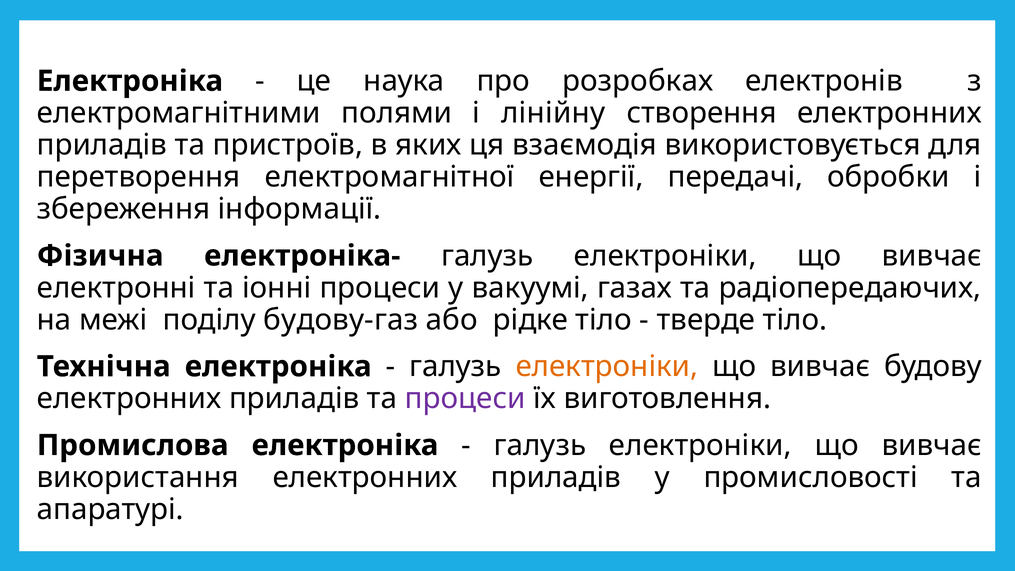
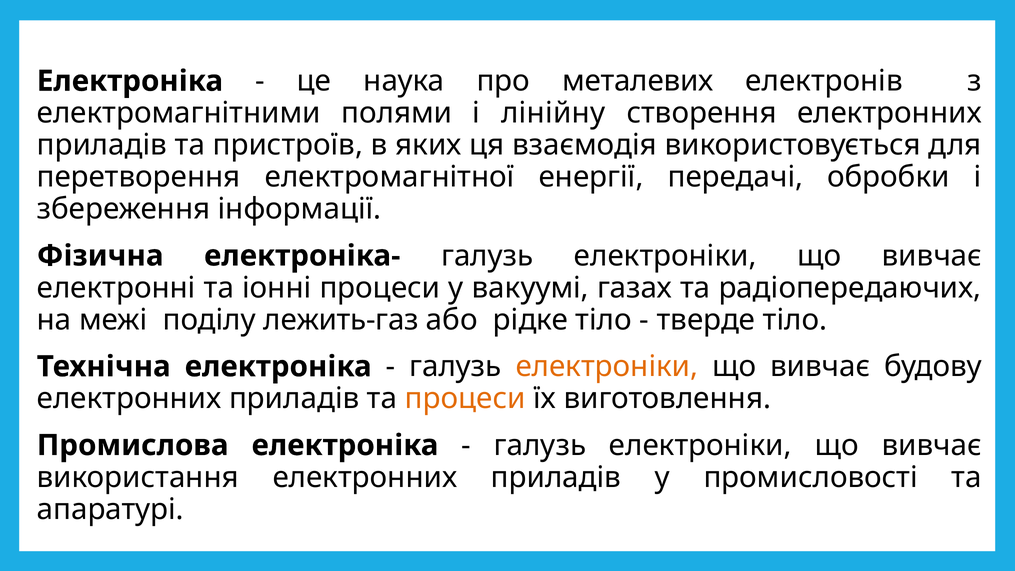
розробках: розробках -> металевих
будову-газ: будову-газ -> лежить-газ
процеси at (465, 398) colour: purple -> orange
